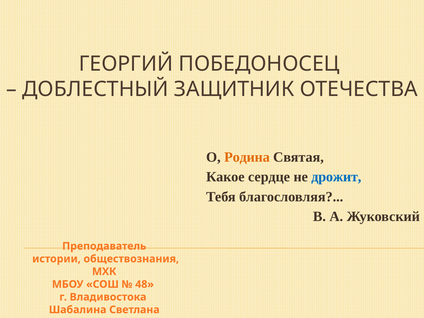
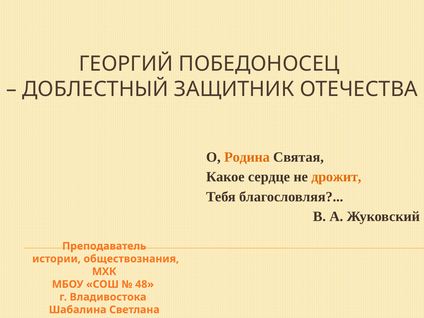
дрожит colour: blue -> orange
